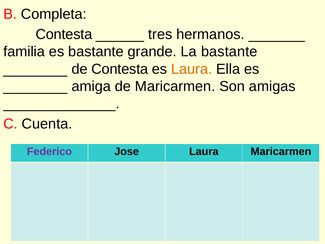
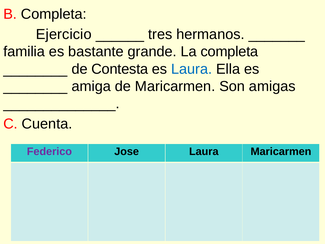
Contesta at (64, 34): Contesta -> Ejercicio
La bastante: bastante -> completa
Laura at (192, 69) colour: orange -> blue
